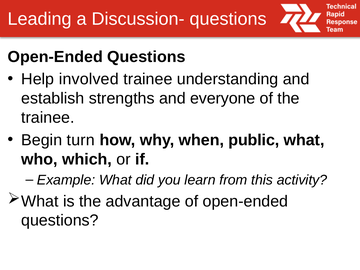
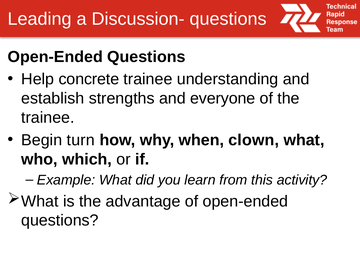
involved: involved -> concrete
public: public -> clown
